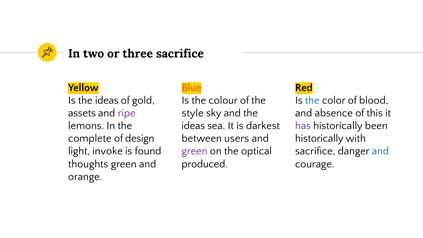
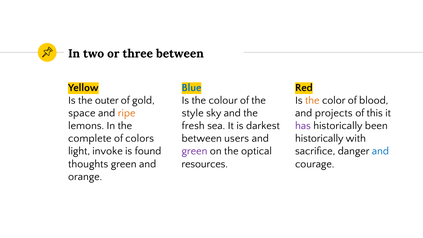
three sacrifice: sacrifice -> between
Blue colour: orange -> blue
Is the ideas: ideas -> outer
the at (312, 100) colour: blue -> orange
assets: assets -> space
ripe colour: purple -> orange
absence: absence -> projects
ideas at (193, 126): ideas -> fresh
design: design -> colors
produced: produced -> resources
